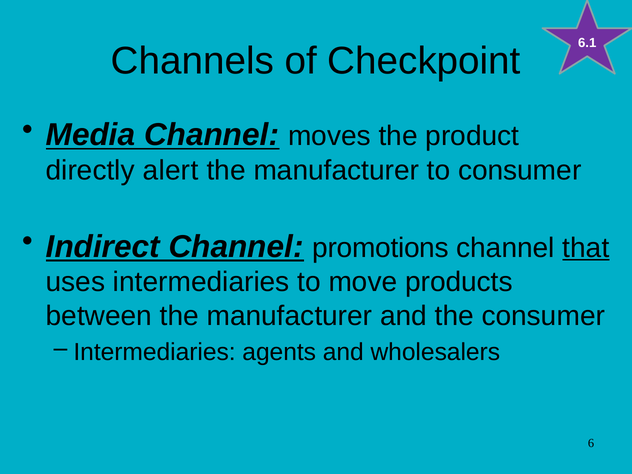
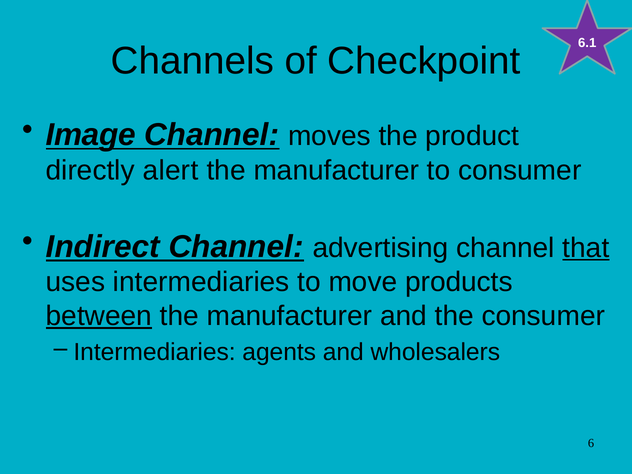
Media: Media -> Image
promotions: promotions -> advertising
between underline: none -> present
